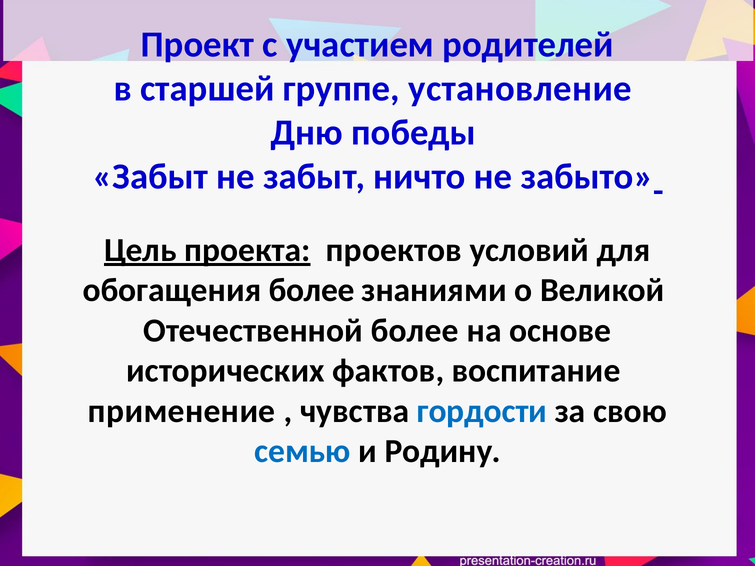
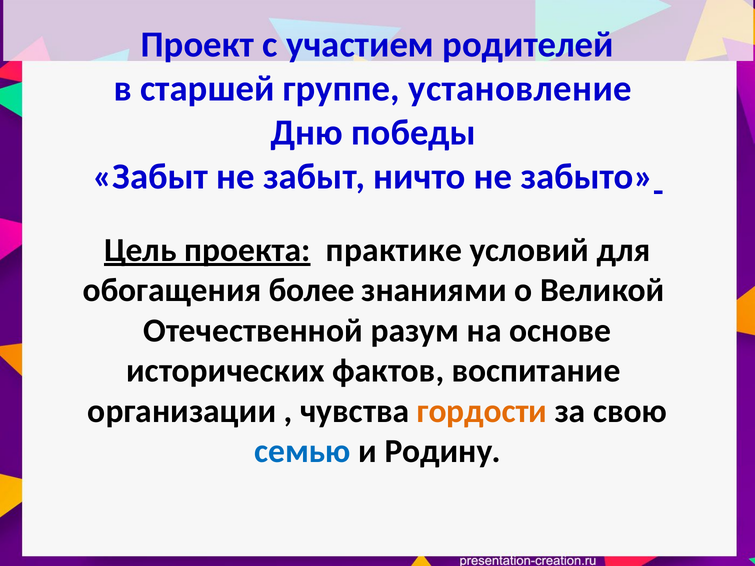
проектов: проектов -> практике
Отечественной более: более -> разум
применение: применение -> организации
гордости colour: blue -> orange
